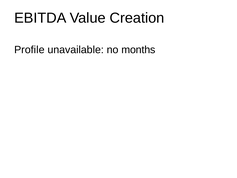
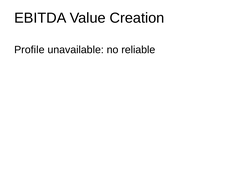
months: months -> reliable
